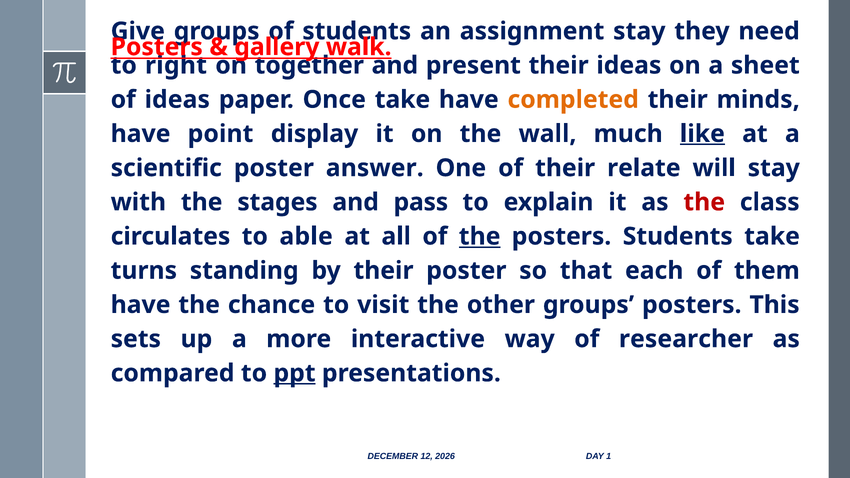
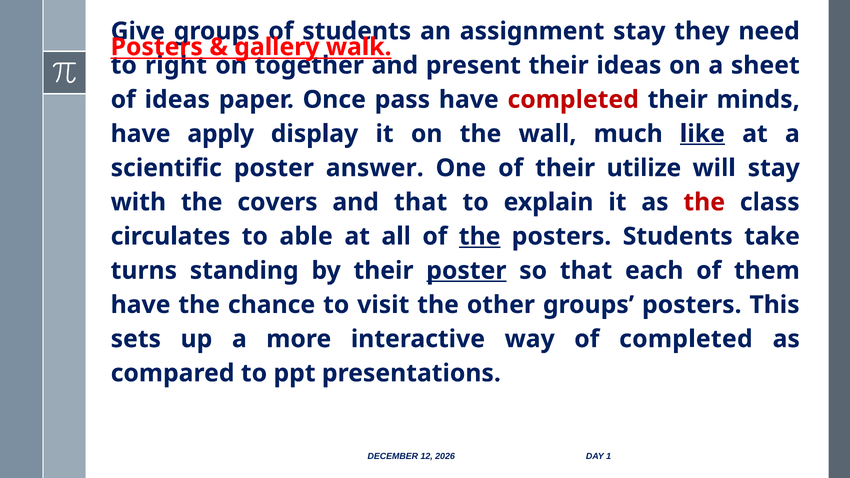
Once take: take -> pass
completed at (573, 100) colour: orange -> red
point: point -> apply
relate: relate -> utilize
stages: stages -> covers
and pass: pass -> that
poster at (466, 271) underline: none -> present
of researcher: researcher -> completed
ppt underline: present -> none
